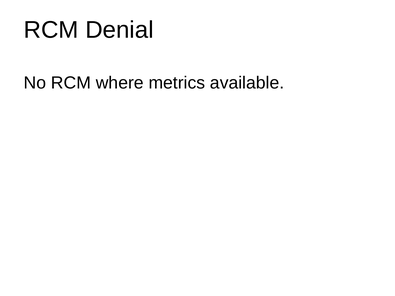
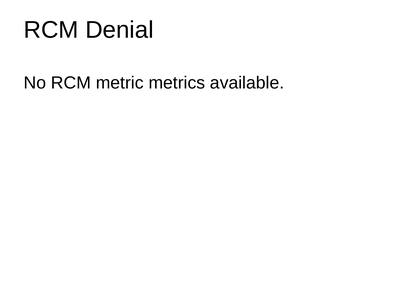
where: where -> metric
